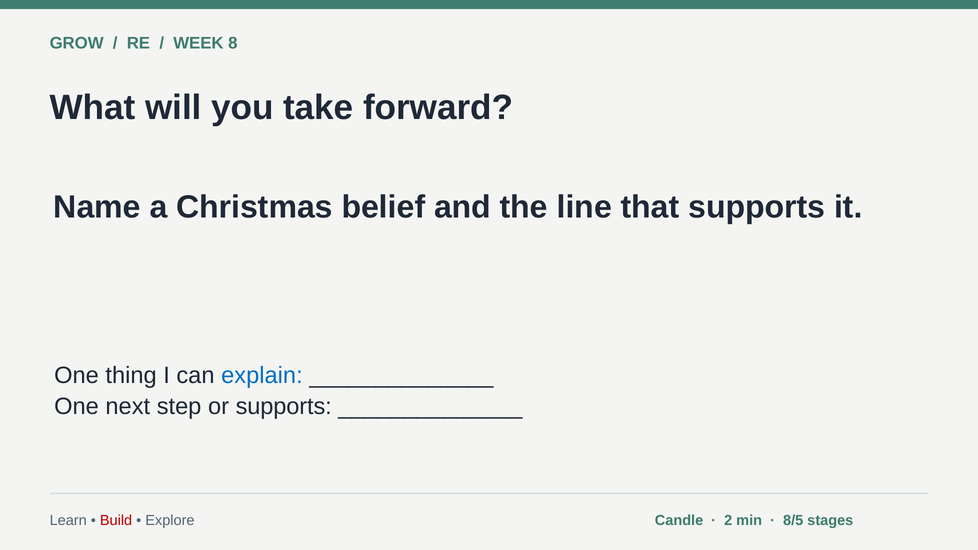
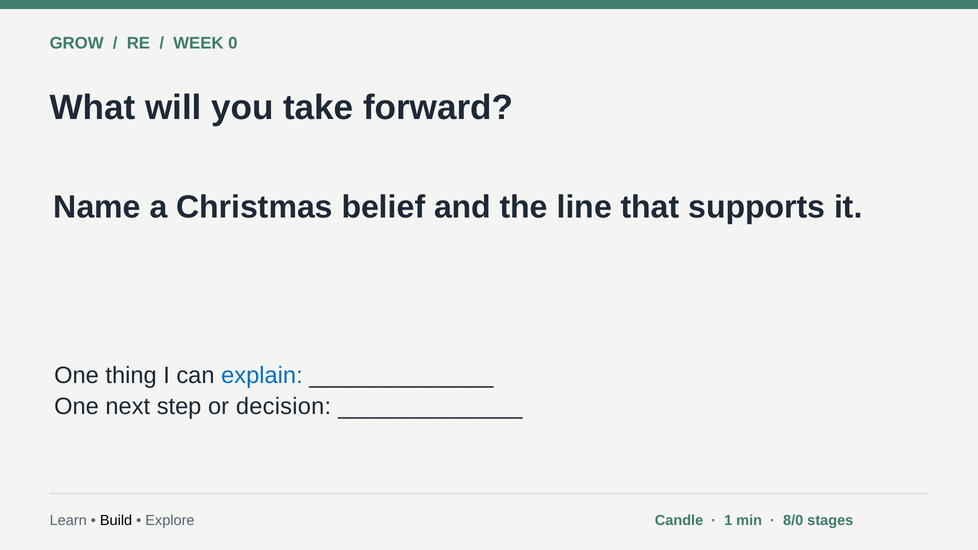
8: 8 -> 0
or supports: supports -> decision
Build colour: red -> black
2: 2 -> 1
8/5: 8/5 -> 8/0
